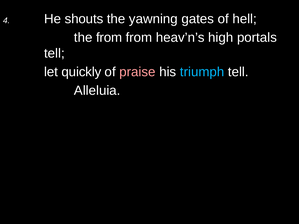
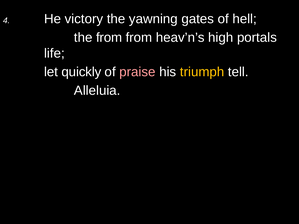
shouts: shouts -> victory
tell at (54, 53): tell -> life
triumph colour: light blue -> yellow
